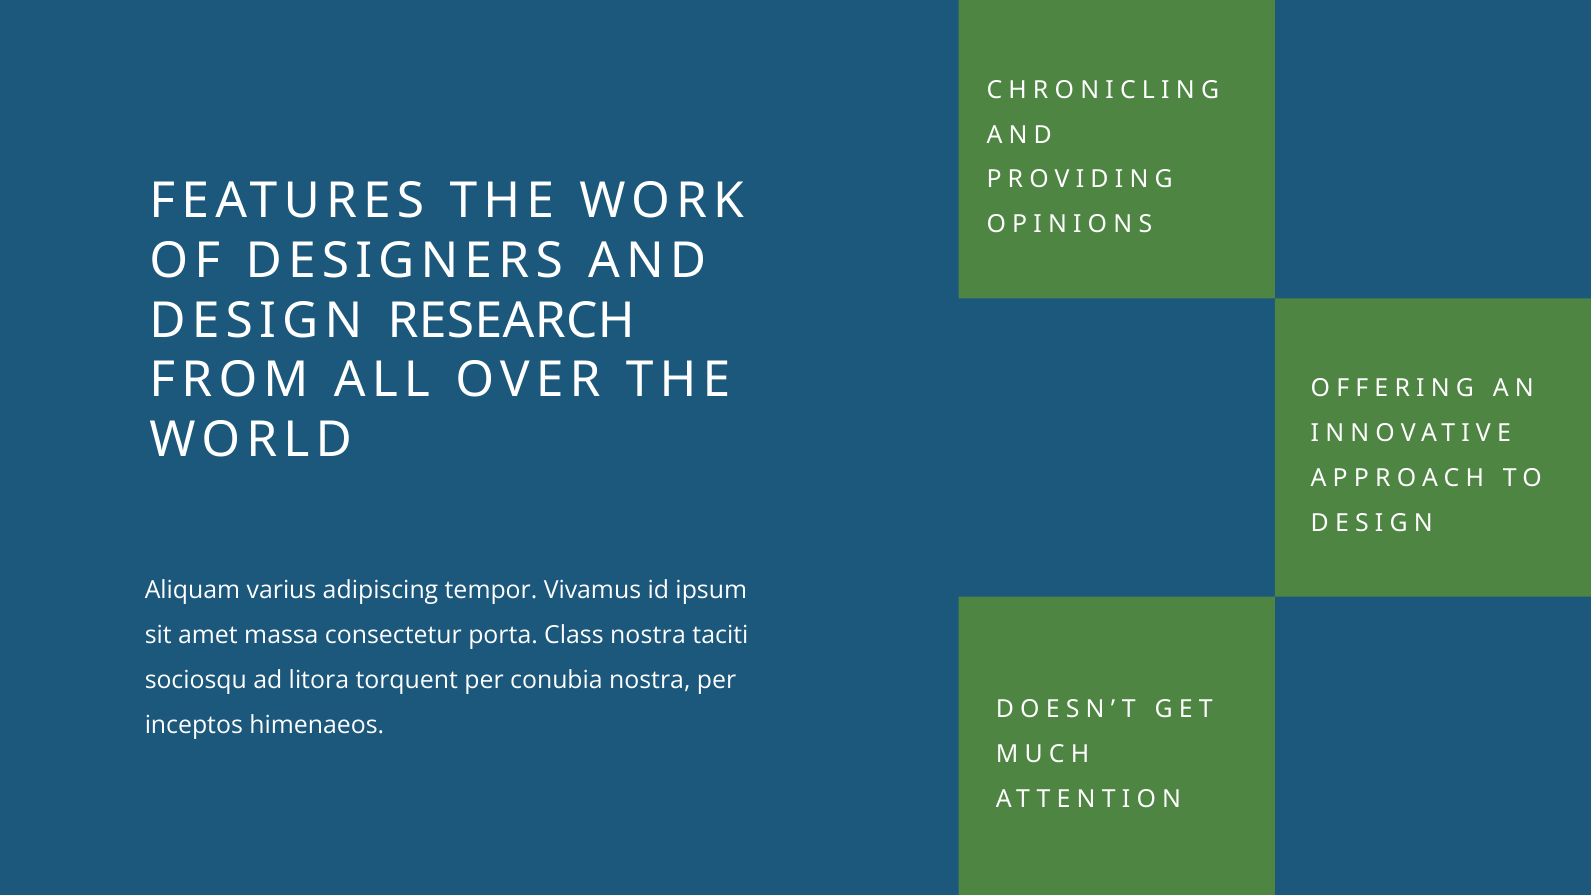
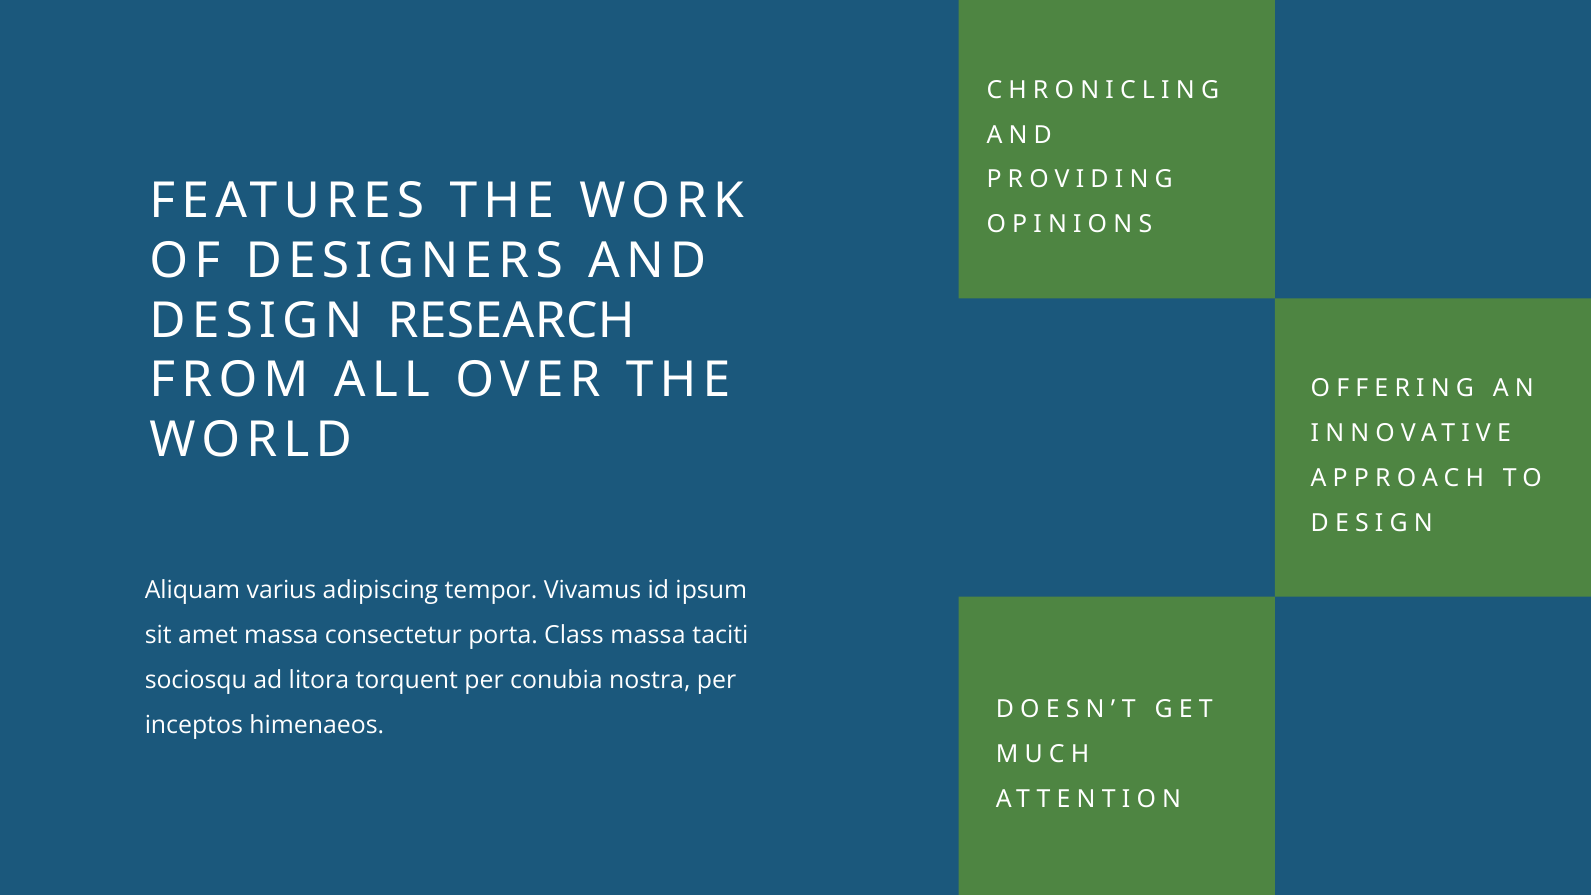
Class nostra: nostra -> massa
